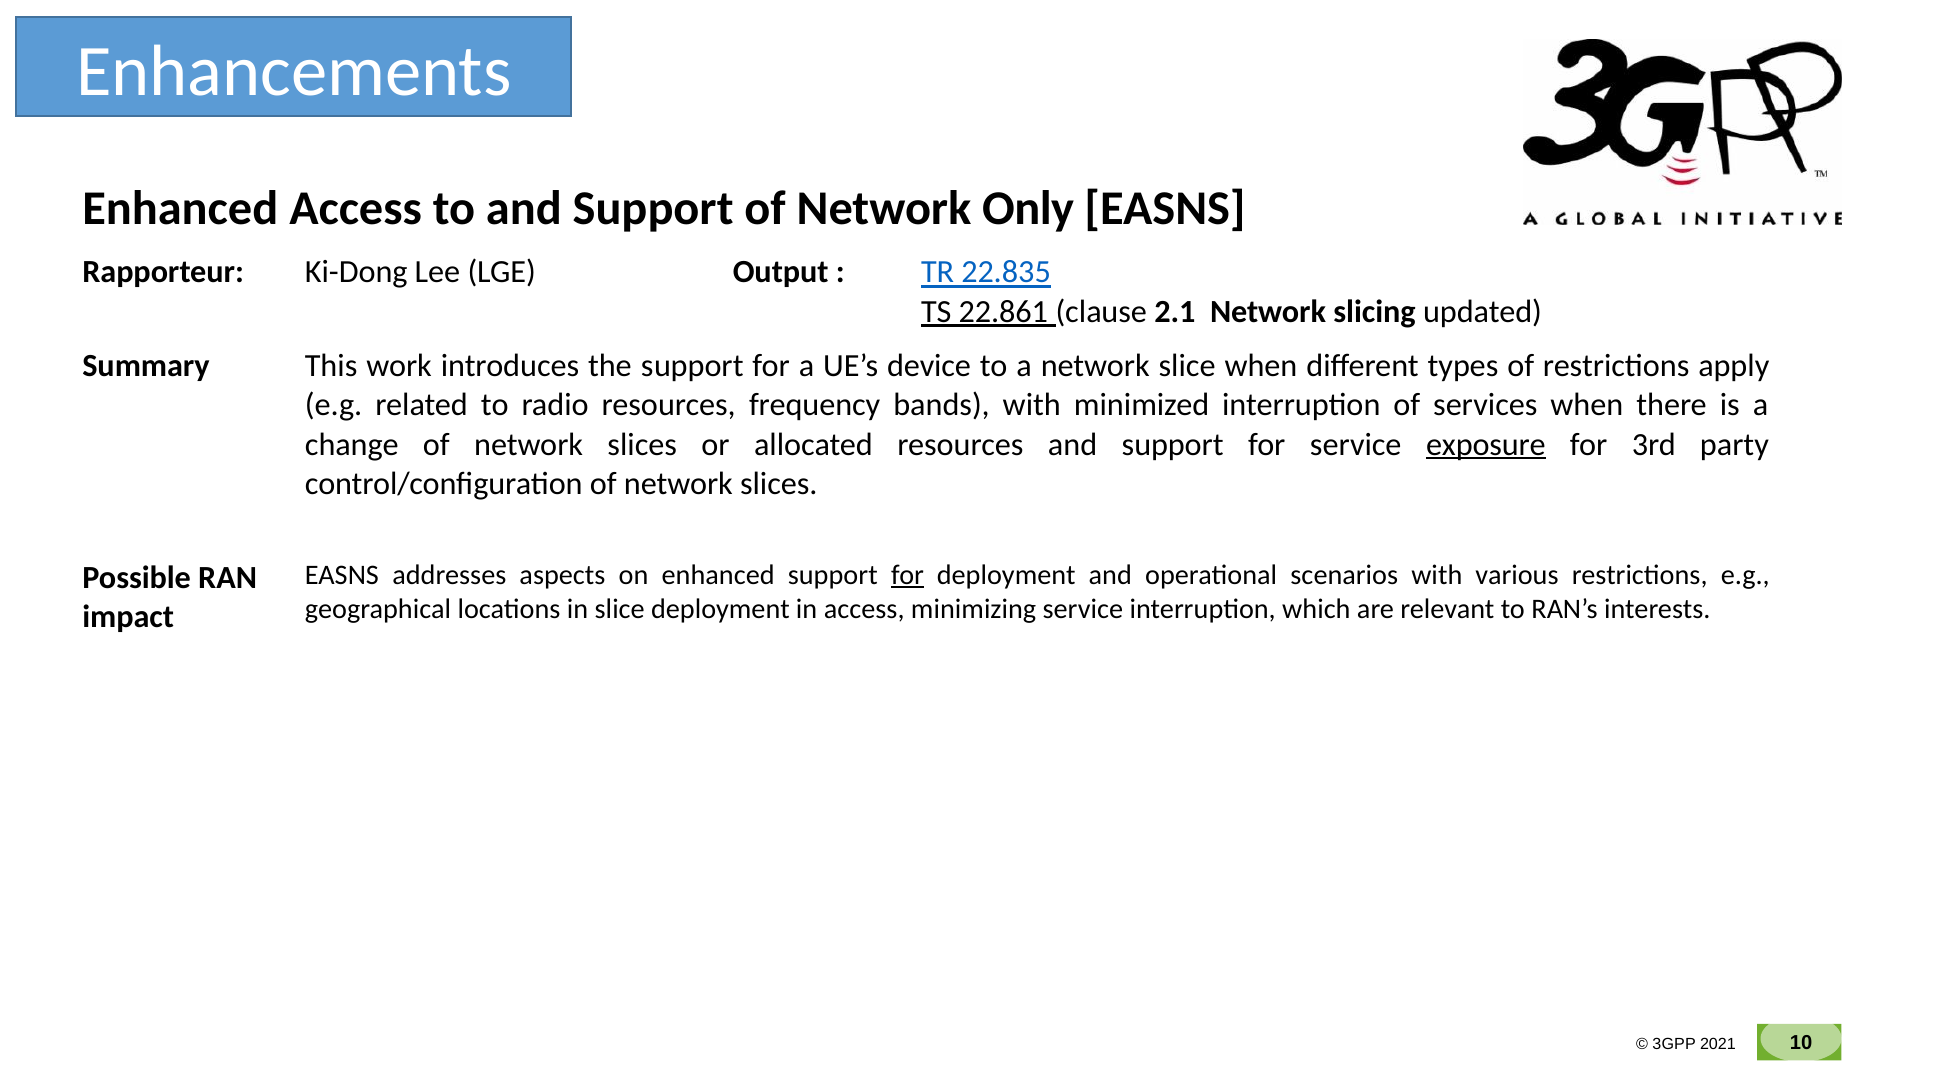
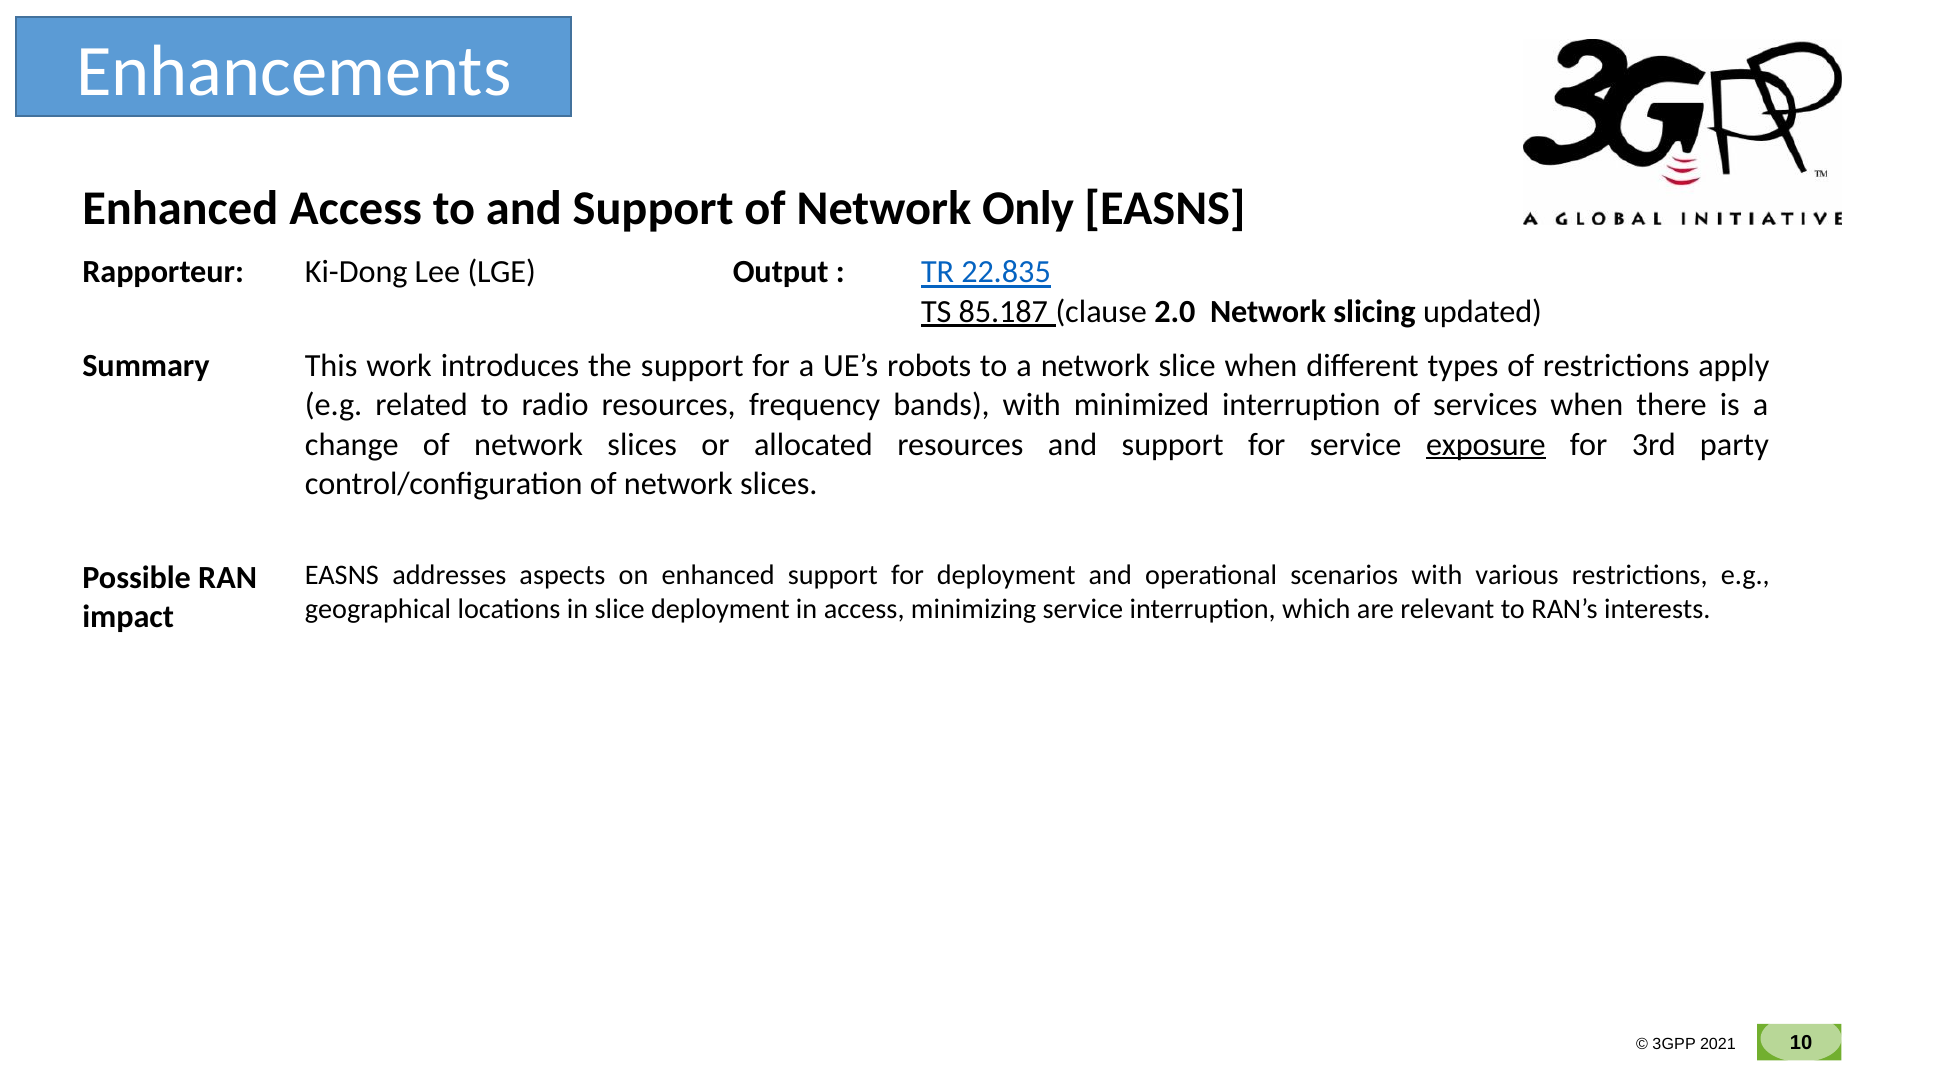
22.861: 22.861 -> 85.187
2.1: 2.1 -> 2.0
device: device -> robots
for at (907, 575) underline: present -> none
